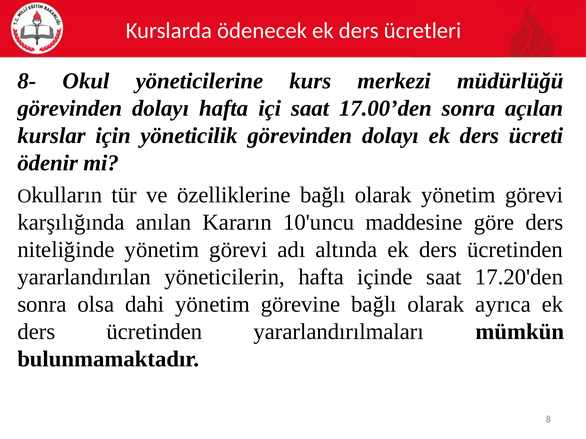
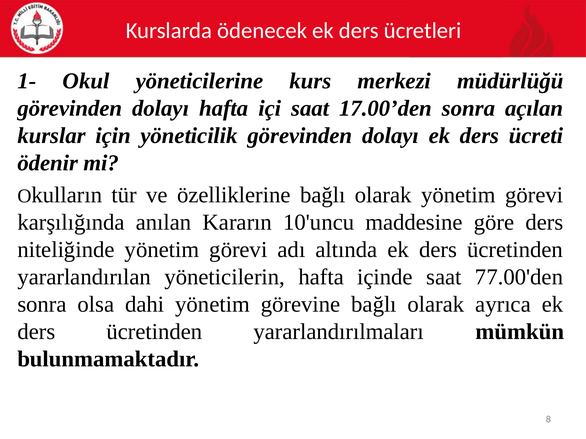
8-: 8- -> 1-
17.20'den: 17.20'den -> 77.00'den
